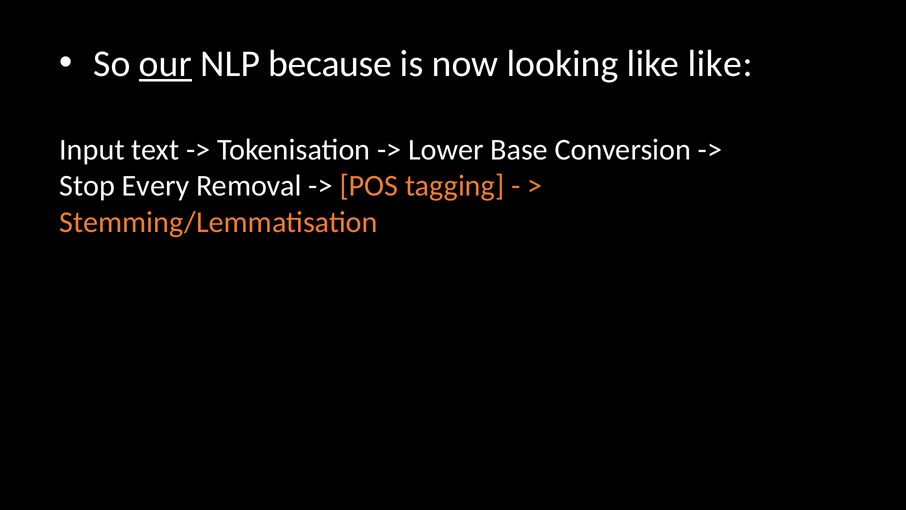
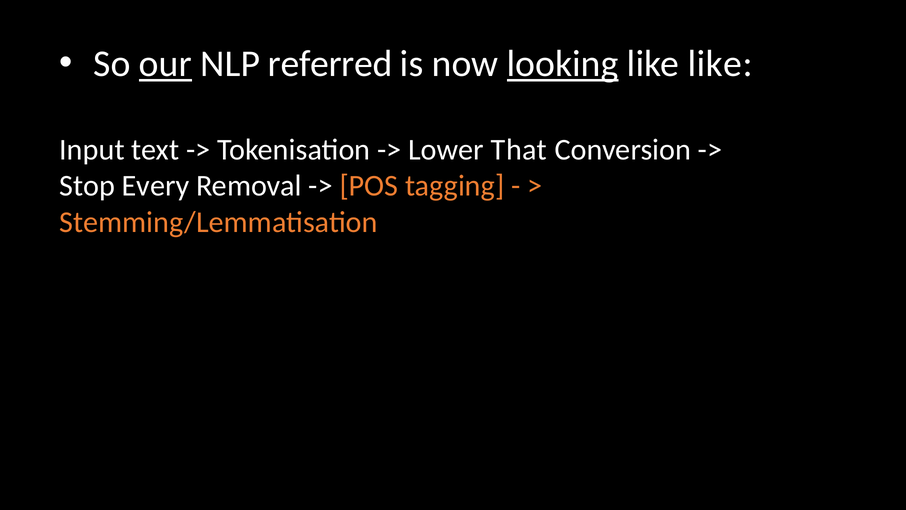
because: because -> referred
looking underline: none -> present
Base: Base -> That
